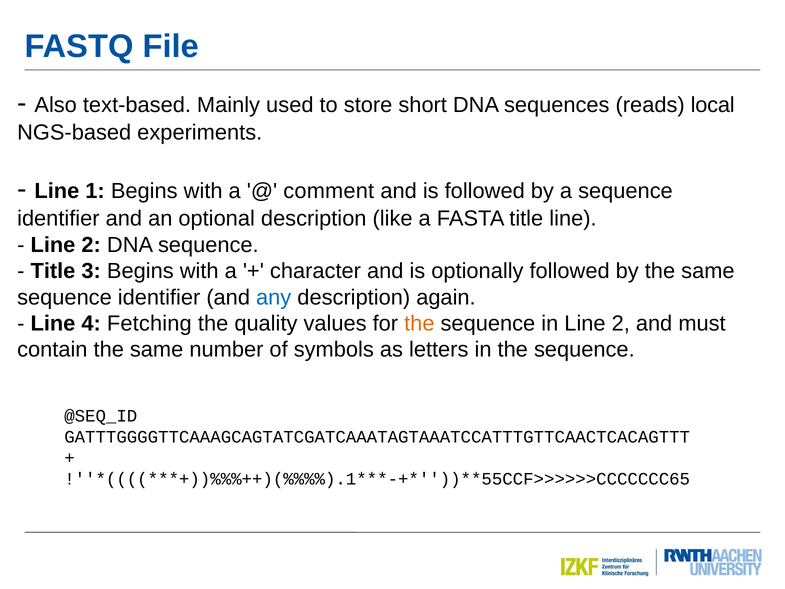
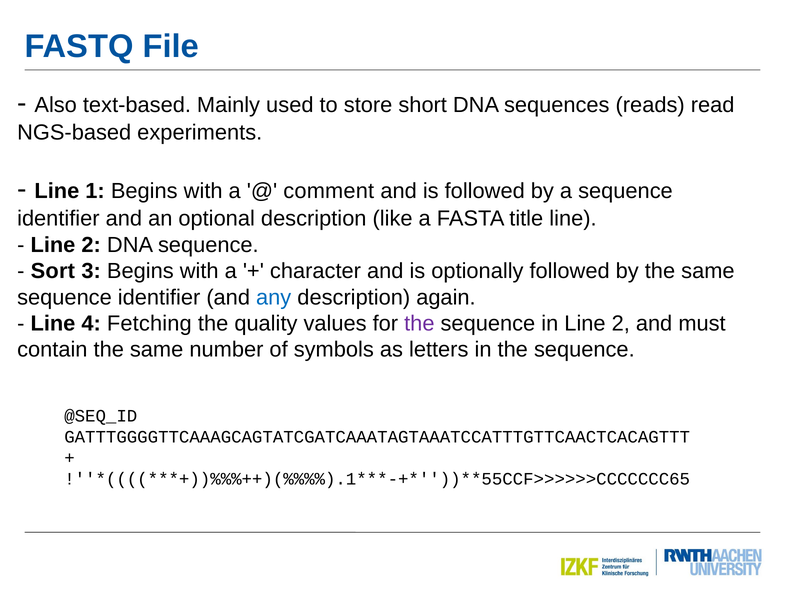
local: local -> read
Title at (53, 271): Title -> Sort
the at (419, 323) colour: orange -> purple
